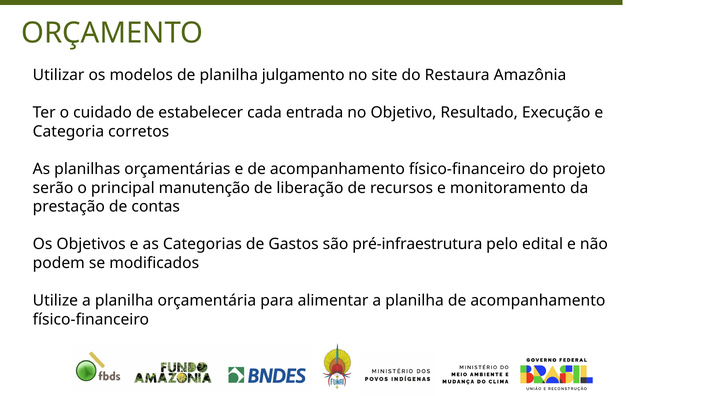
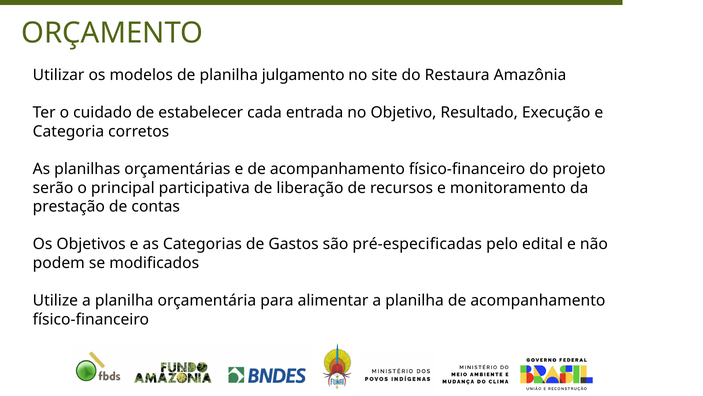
manutenção: manutenção -> participativa
pré-infraestrutura: pré-infraestrutura -> pré-especificadas
